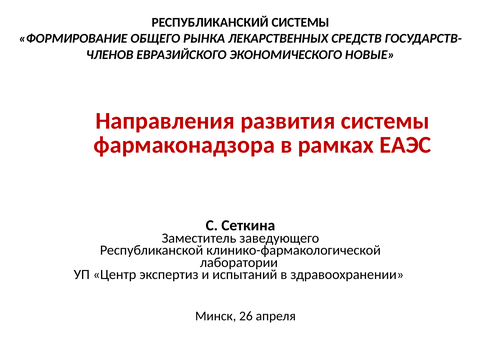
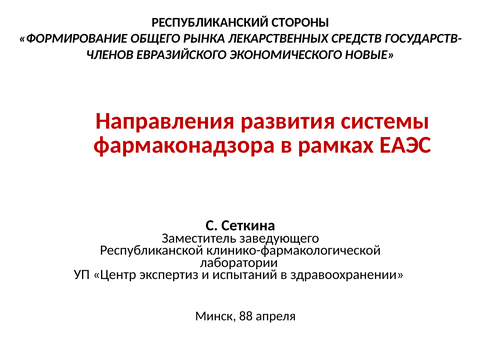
РЕСПУБЛИКАНСКИЙ СИСТЕМЫ: СИСТЕМЫ -> СТОРОНЫ
26: 26 -> 88
